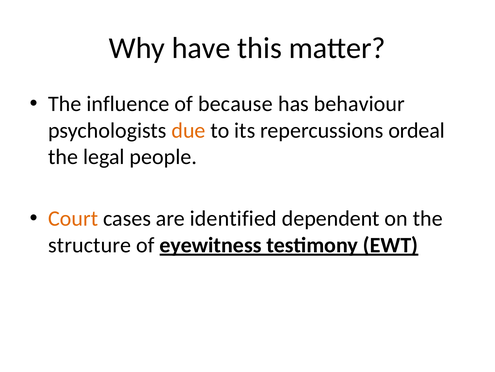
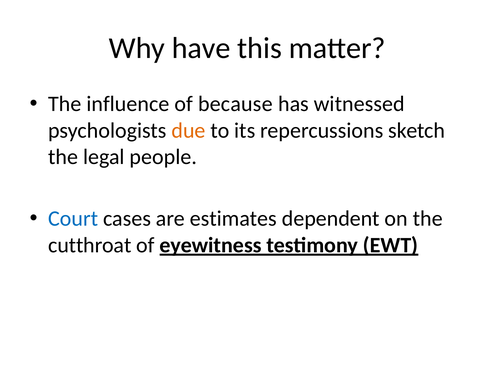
behaviour: behaviour -> witnessed
ordeal: ordeal -> sketch
Court colour: orange -> blue
identified: identified -> estimates
structure: structure -> cutthroat
